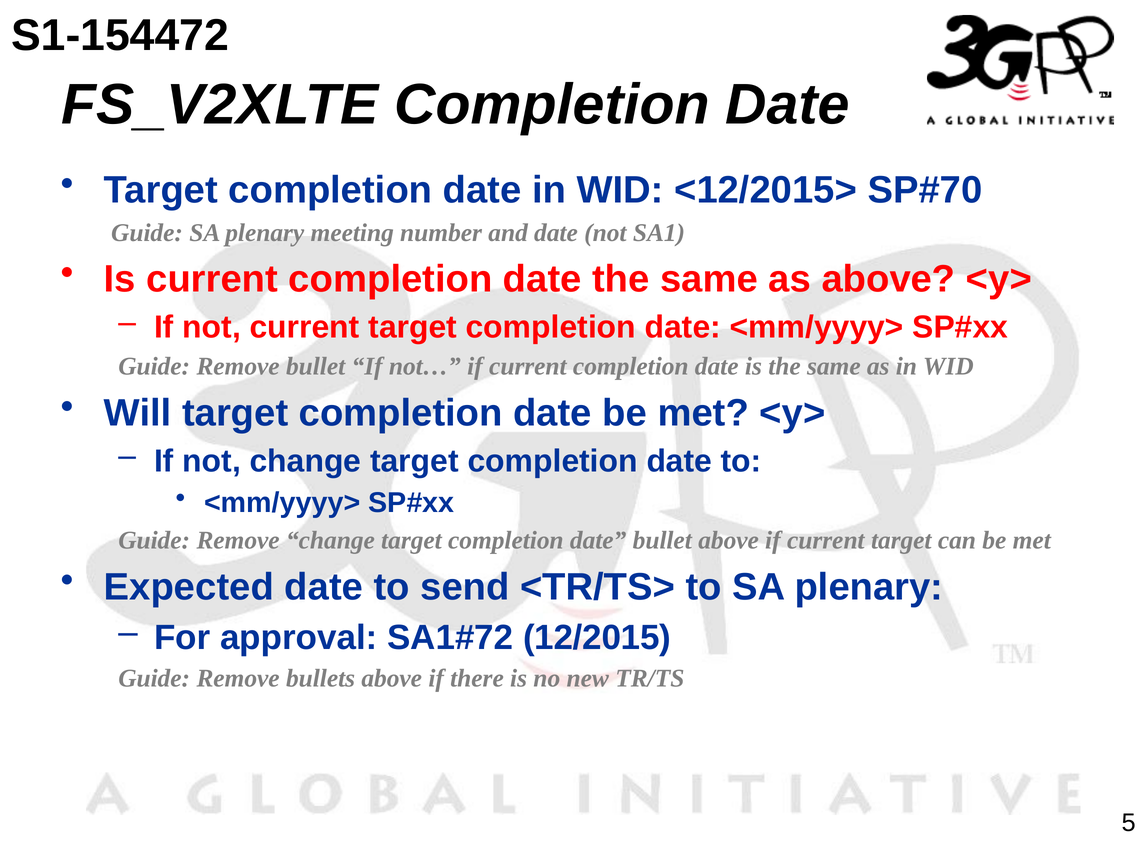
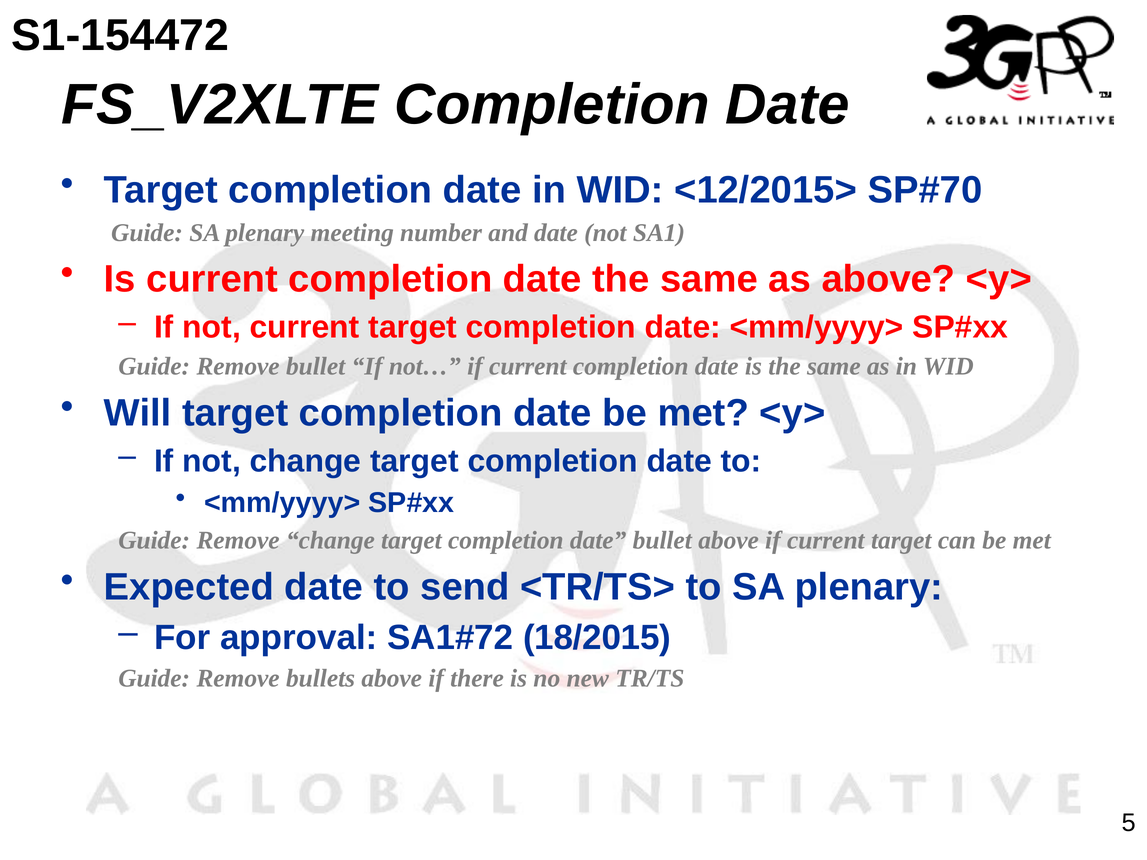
12/2015: 12/2015 -> 18/2015
